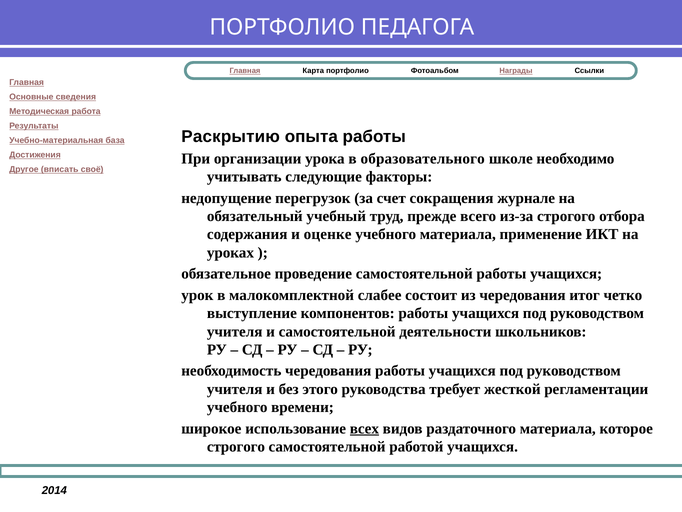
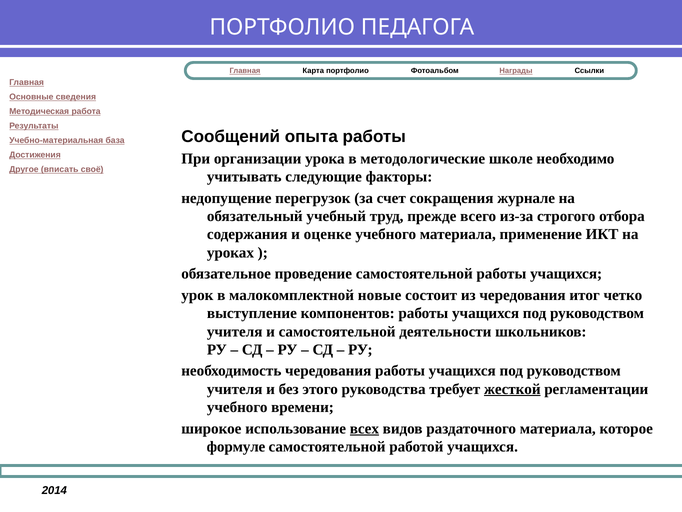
Раскрытию: Раскрытию -> Сообщений
образовательного: образовательного -> методологические
слабее: слабее -> новые
жесткой underline: none -> present
строгого at (236, 446): строгого -> формуле
